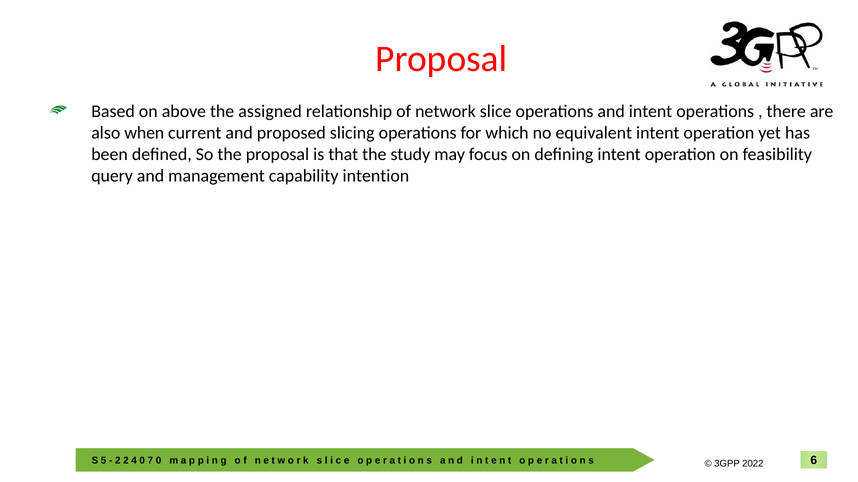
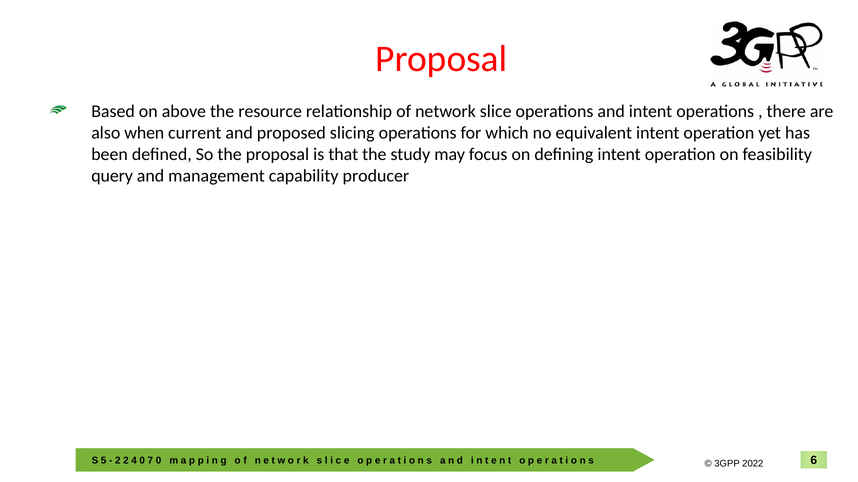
assigned: assigned -> resource
intention: intention -> producer
